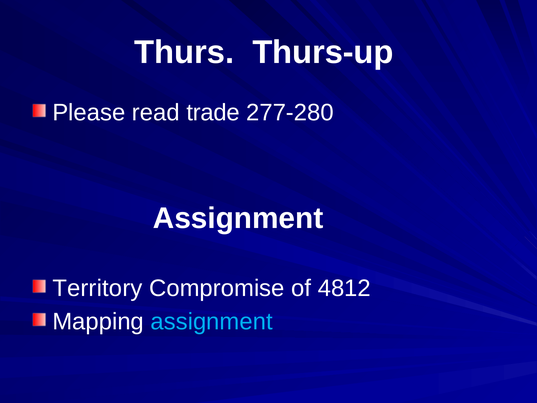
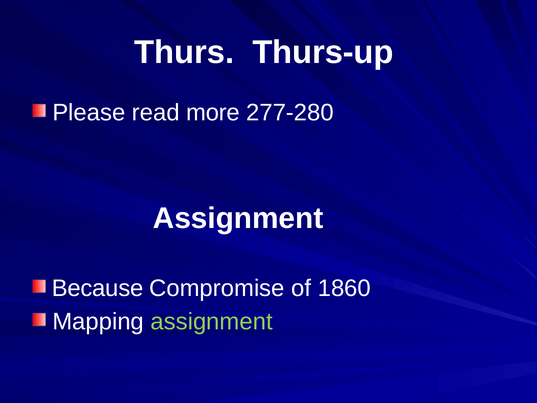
trade: trade -> more
Territory: Territory -> Because
4812: 4812 -> 1860
assignment at (212, 322) colour: light blue -> light green
